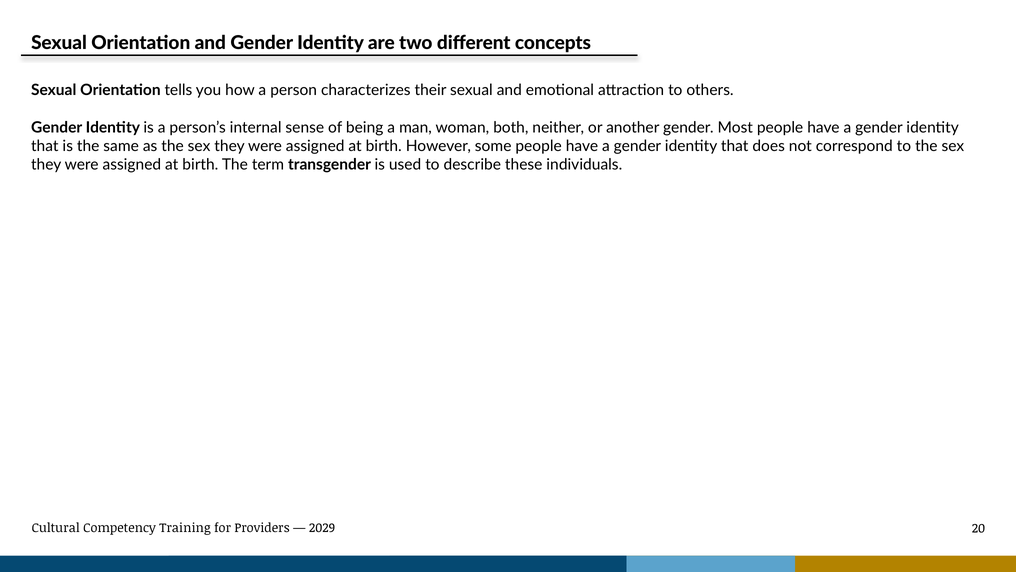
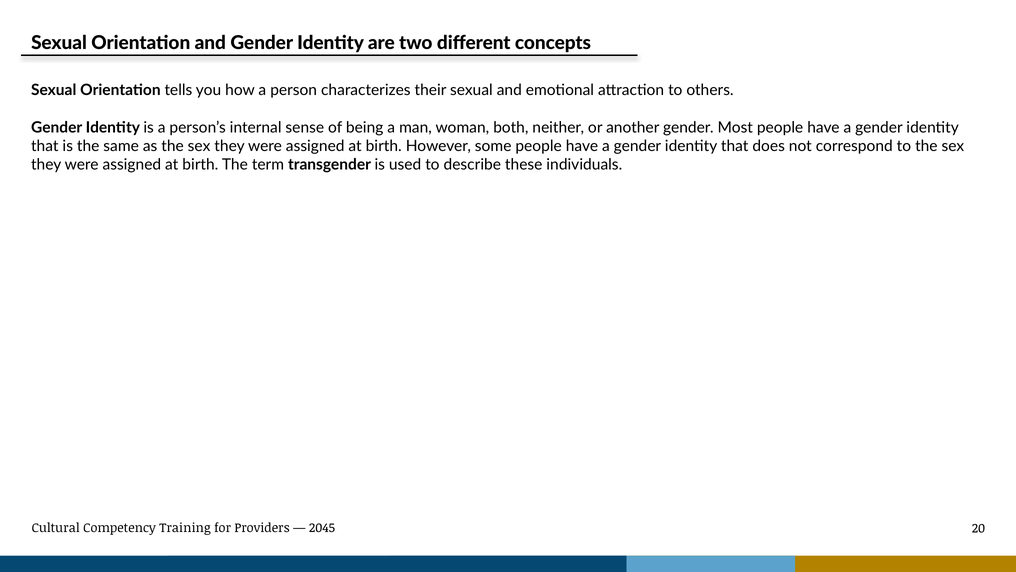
2029: 2029 -> 2045
